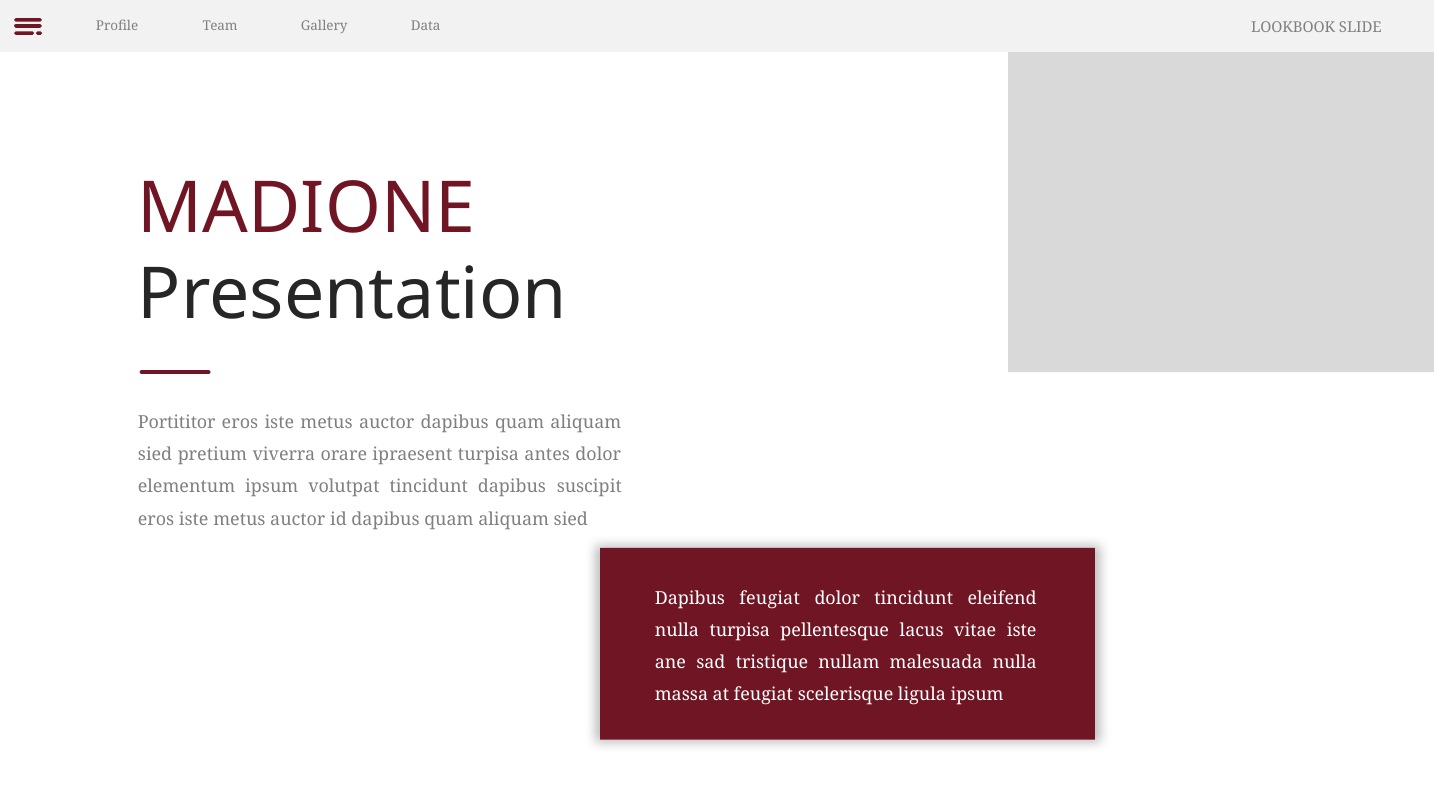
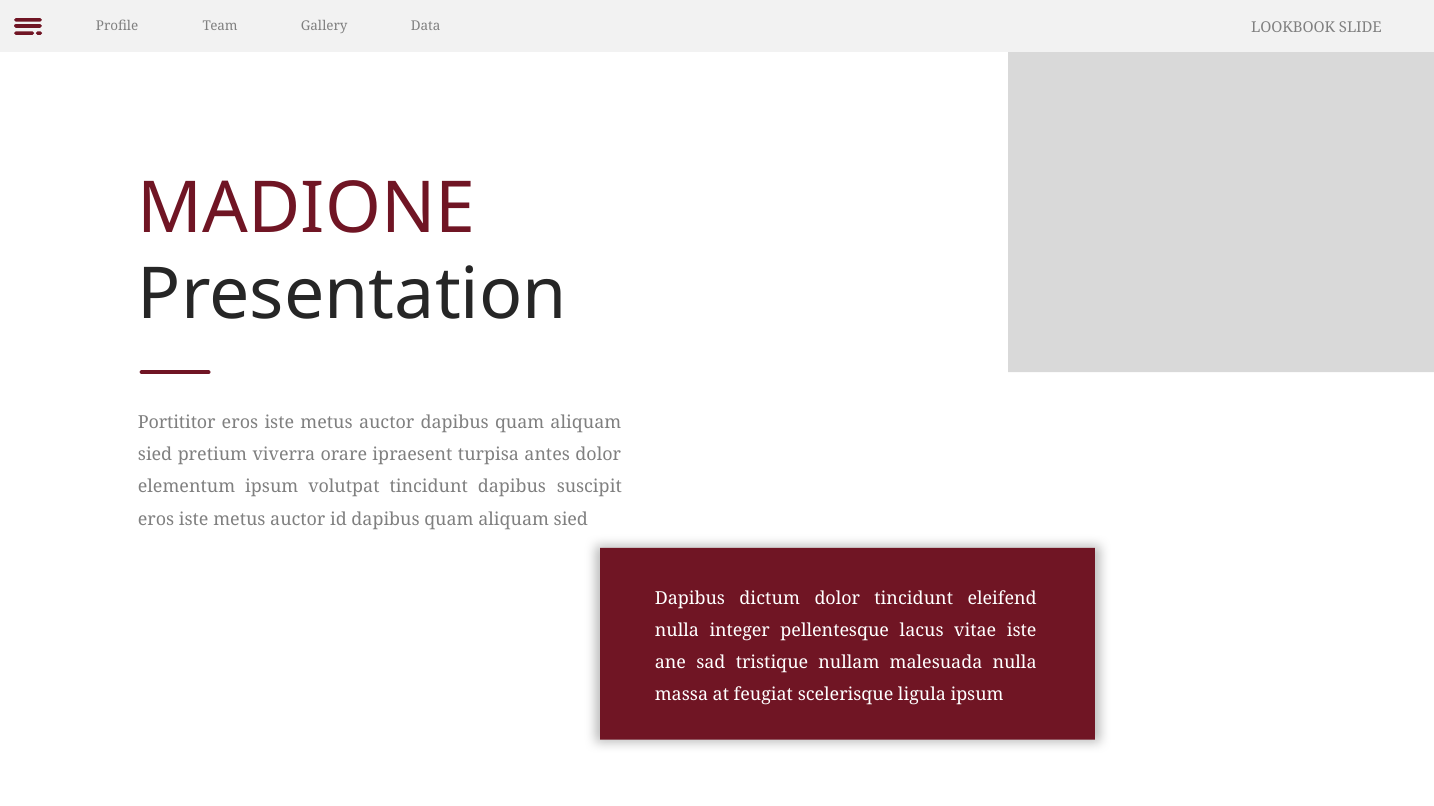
Dapibus feugiat: feugiat -> dictum
nulla turpisa: turpisa -> integer
